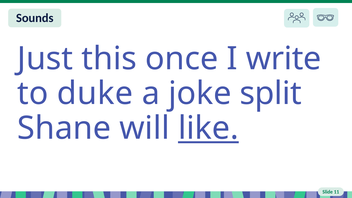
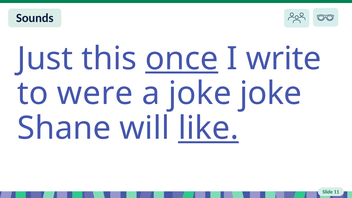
once underline: none -> present
duke: duke -> were
joke split: split -> joke
